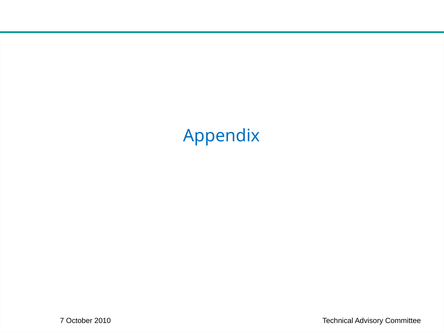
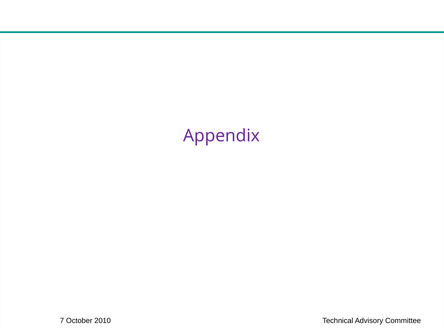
Appendix colour: blue -> purple
